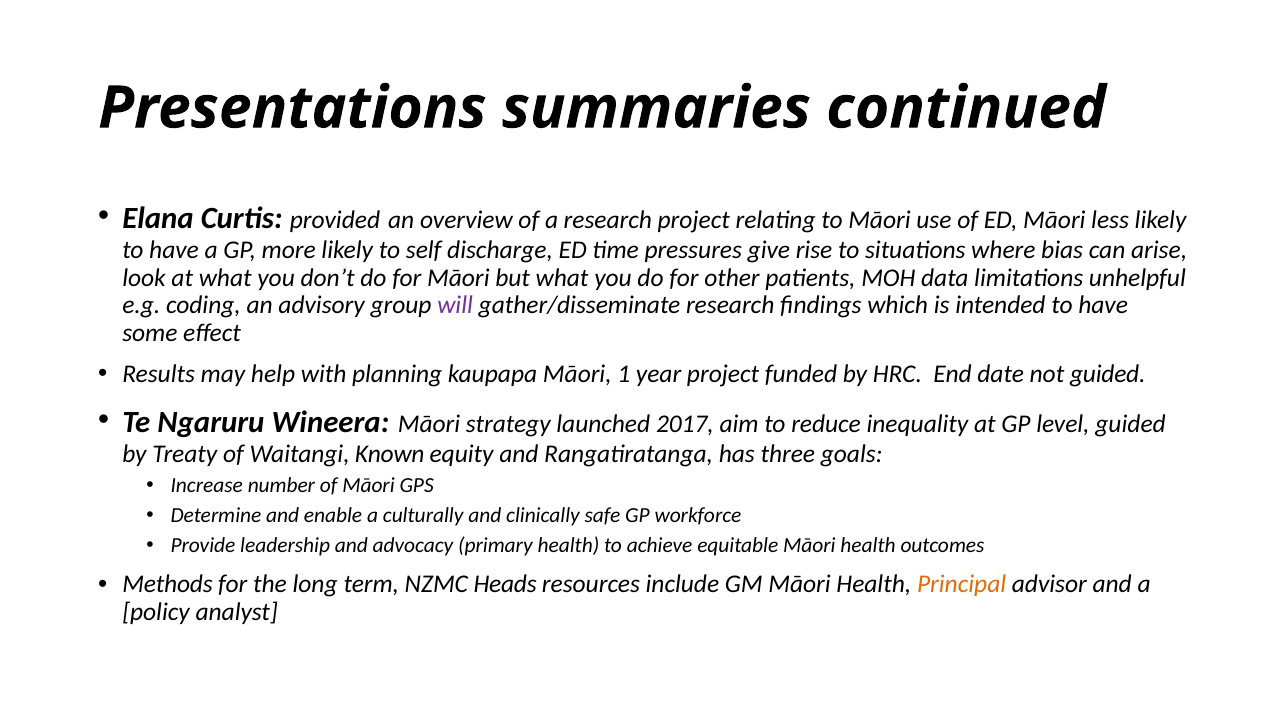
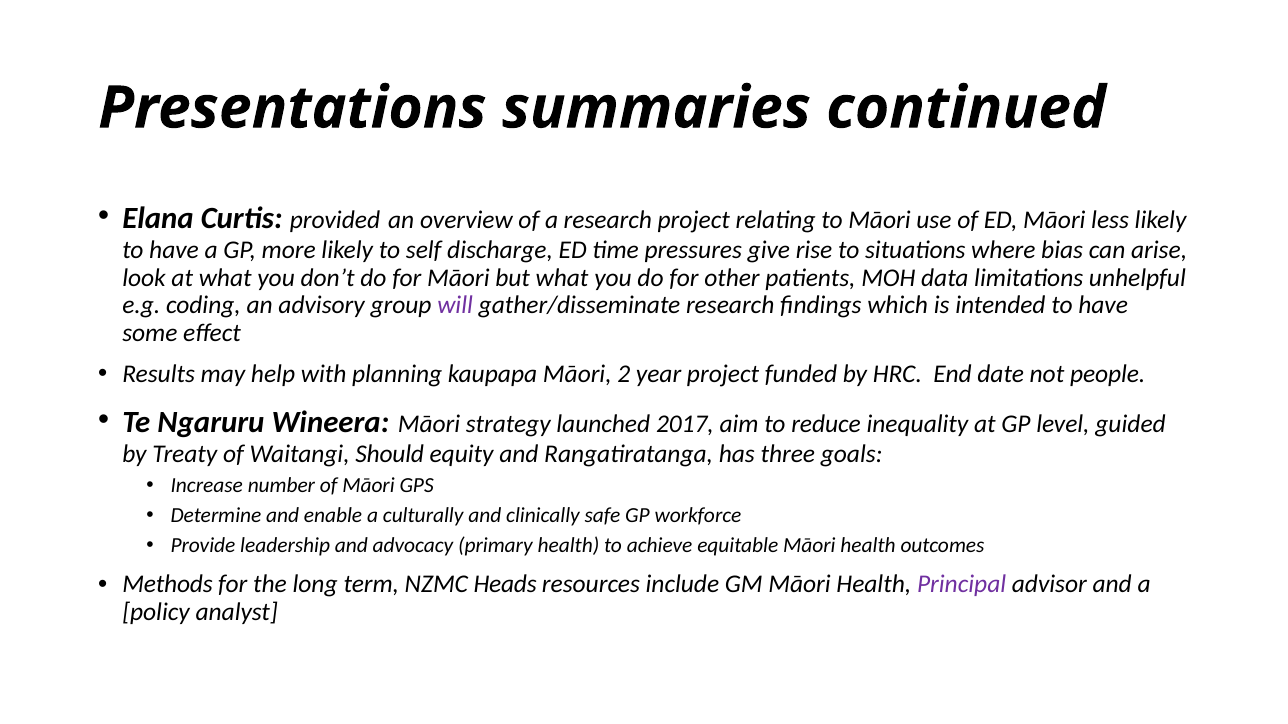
1: 1 -> 2
not guided: guided -> people
Known: Known -> Should
Principal colour: orange -> purple
